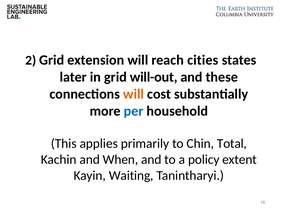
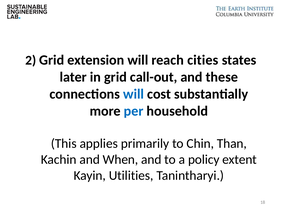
will-out: will-out -> call-out
will at (134, 94) colour: orange -> blue
Total: Total -> Than
Waiting: Waiting -> Utilities
